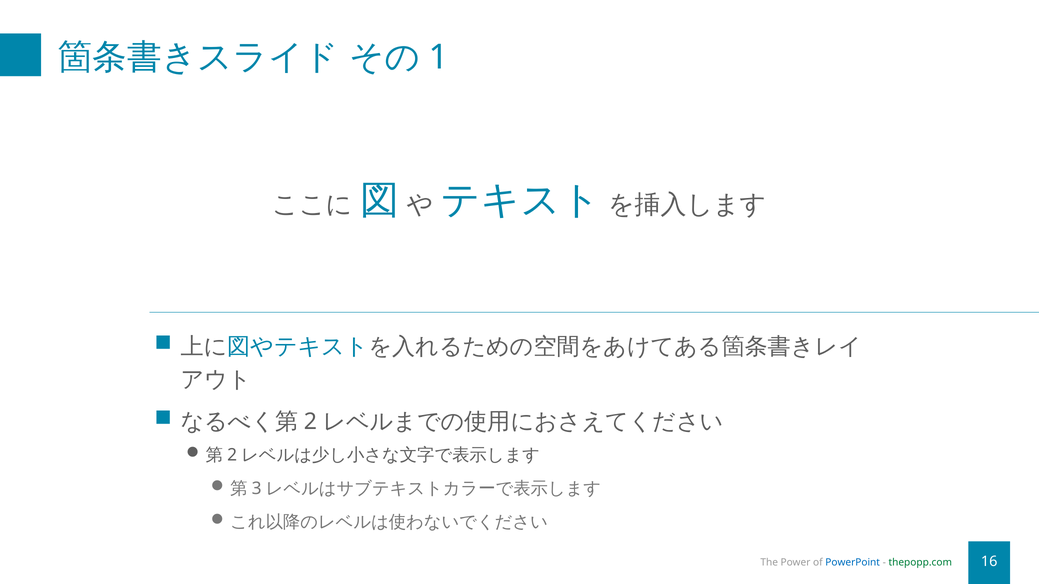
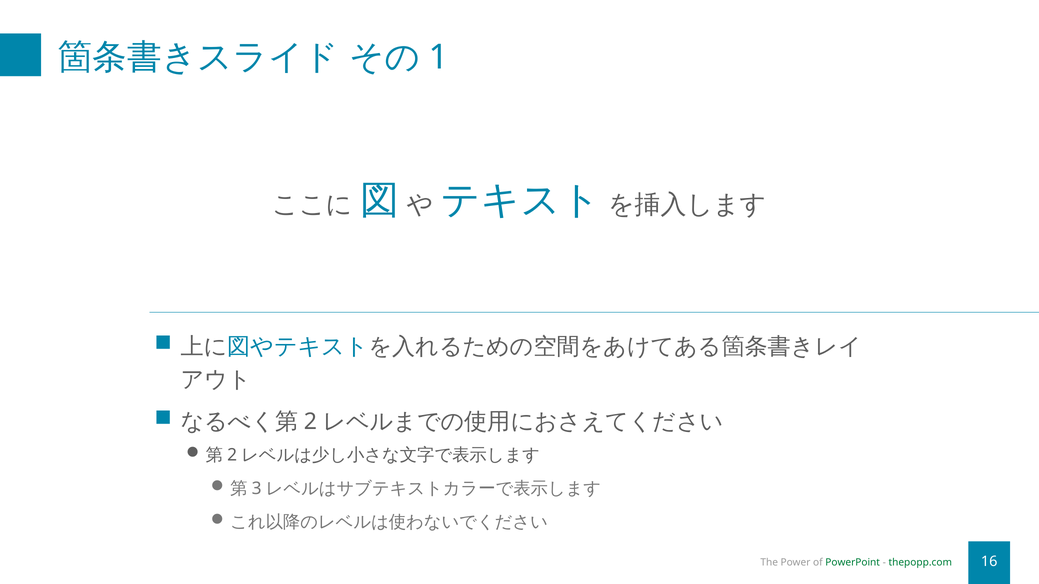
PowerPoint colour: blue -> green
